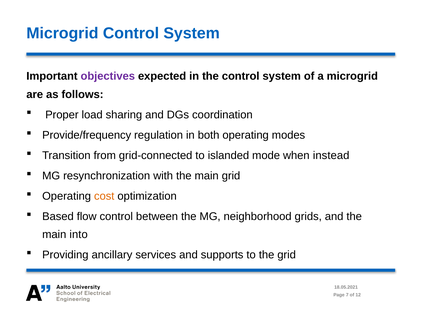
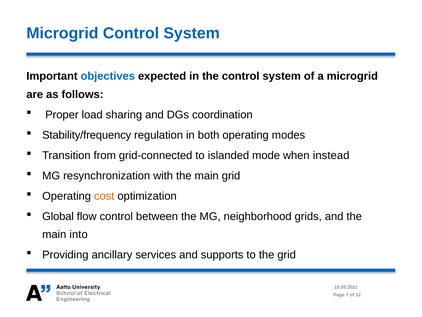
objectives colour: purple -> blue
Provide/frequency: Provide/frequency -> Stability/frequency
Based: Based -> Global
